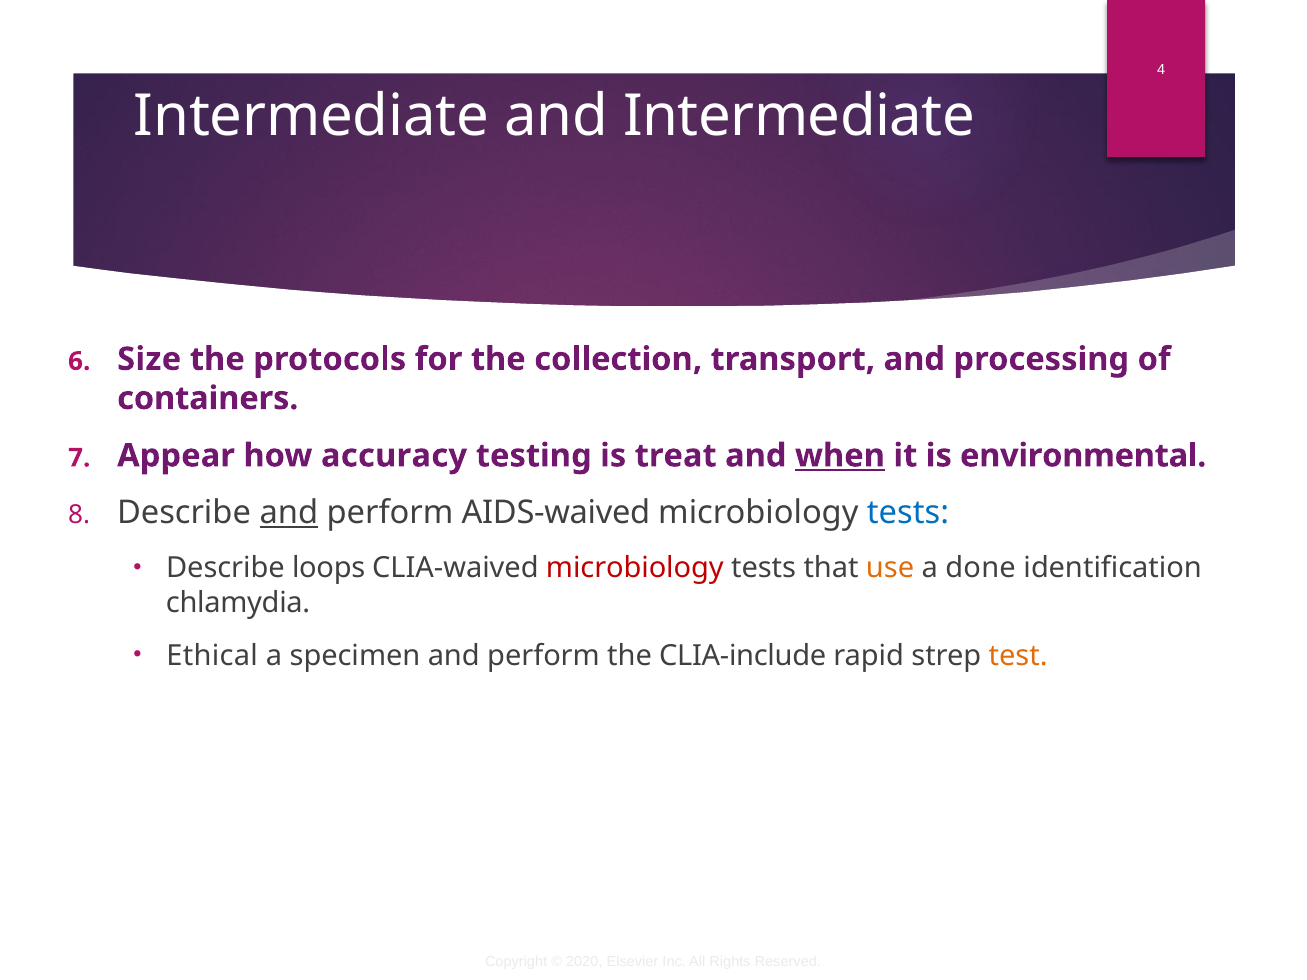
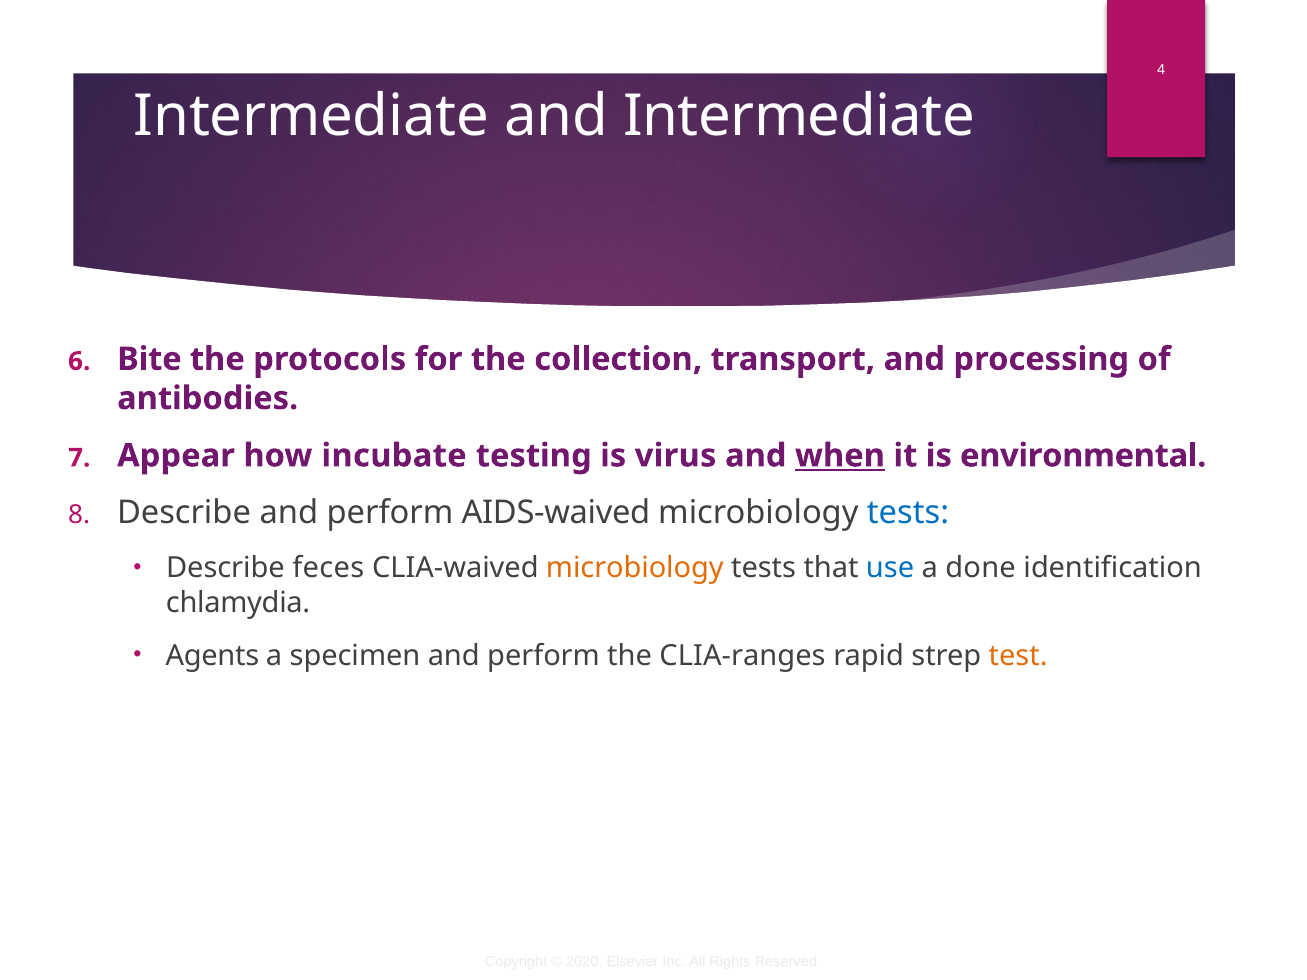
Size: Size -> Bite
containers: containers -> antibodies
accuracy: accuracy -> incubate
treat: treat -> virus
and at (289, 513) underline: present -> none
loops: loops -> feces
microbiology at (635, 568) colour: red -> orange
use colour: orange -> blue
Ethical: Ethical -> Agents
CLIA-include: CLIA-include -> CLIA-ranges
